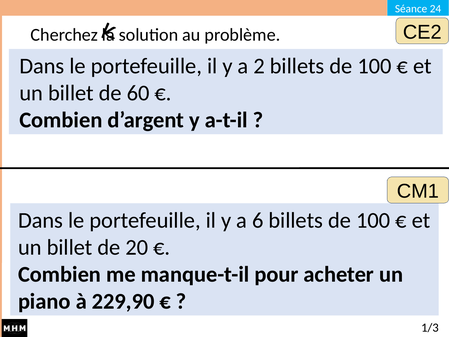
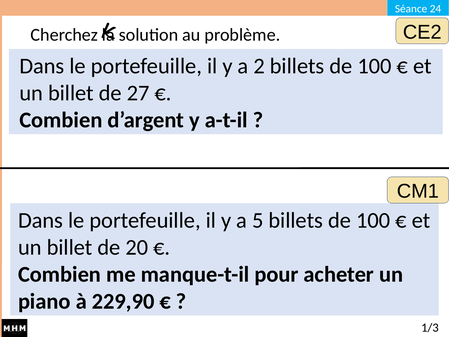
60: 60 -> 27
6: 6 -> 5
